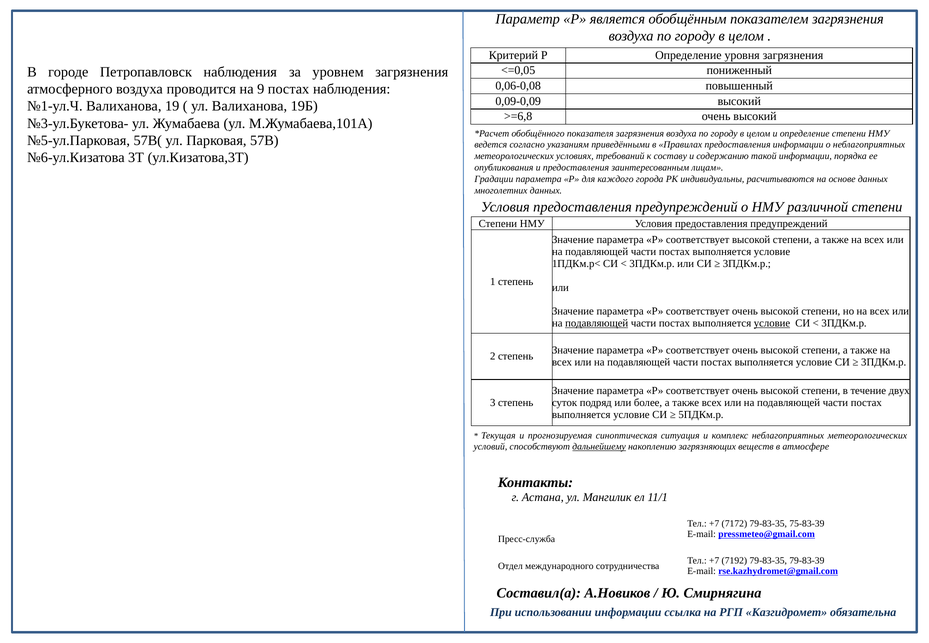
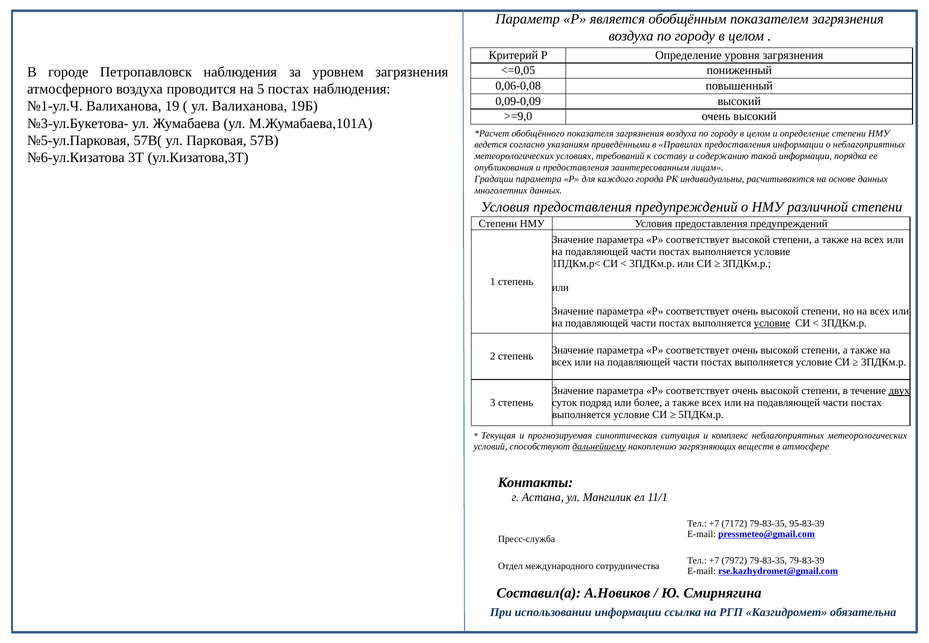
9: 9 -> 5
>=6,8: >=6,8 -> >=9,0
подавляющей at (597, 323) underline: present -> none
двух underline: none -> present
75-83-39: 75-83-39 -> 95-83-39
7192: 7192 -> 7972
